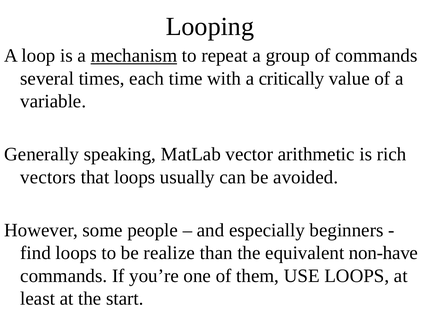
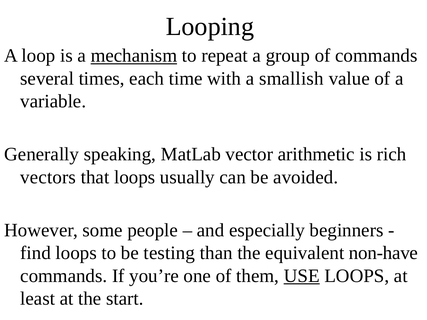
critically: critically -> smallish
realize: realize -> testing
USE underline: none -> present
